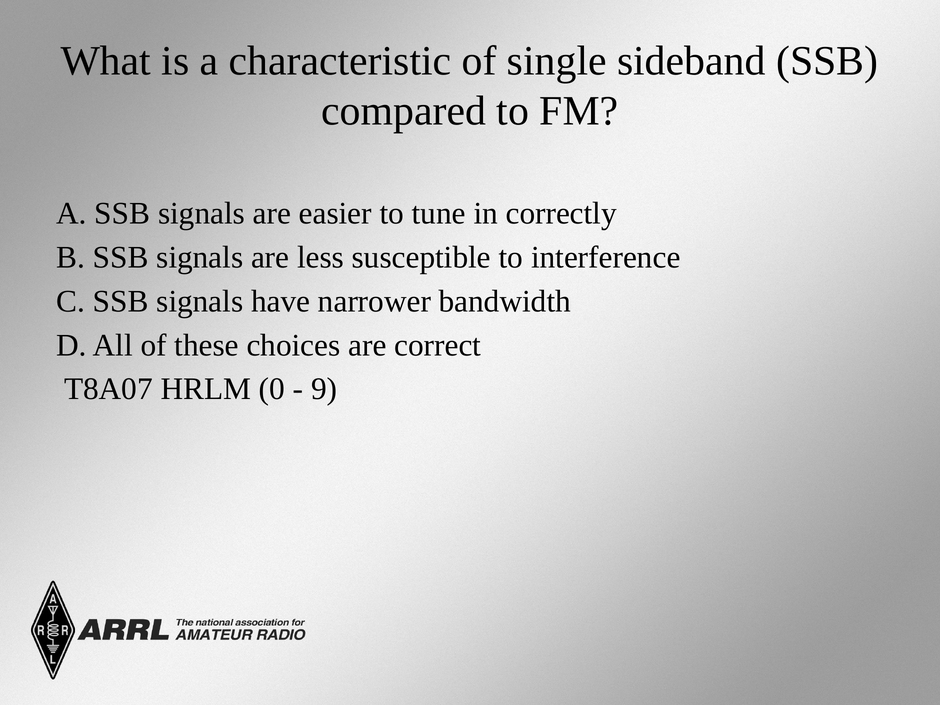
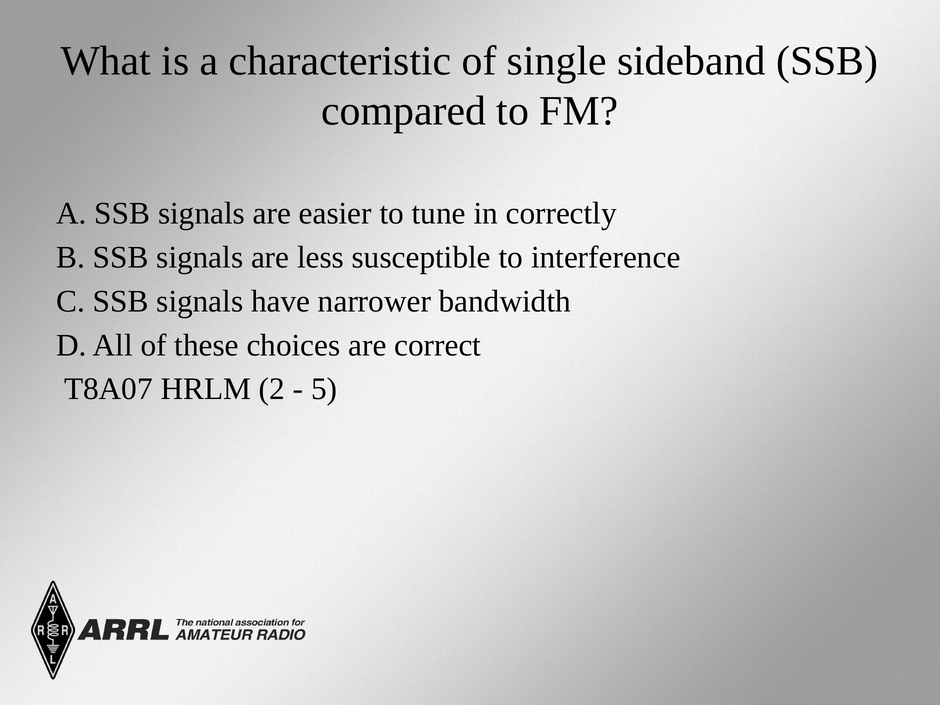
0: 0 -> 2
9: 9 -> 5
